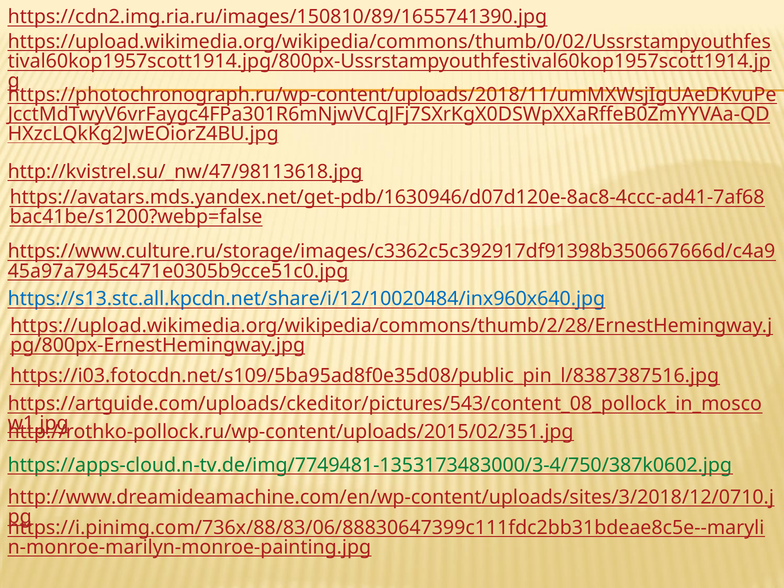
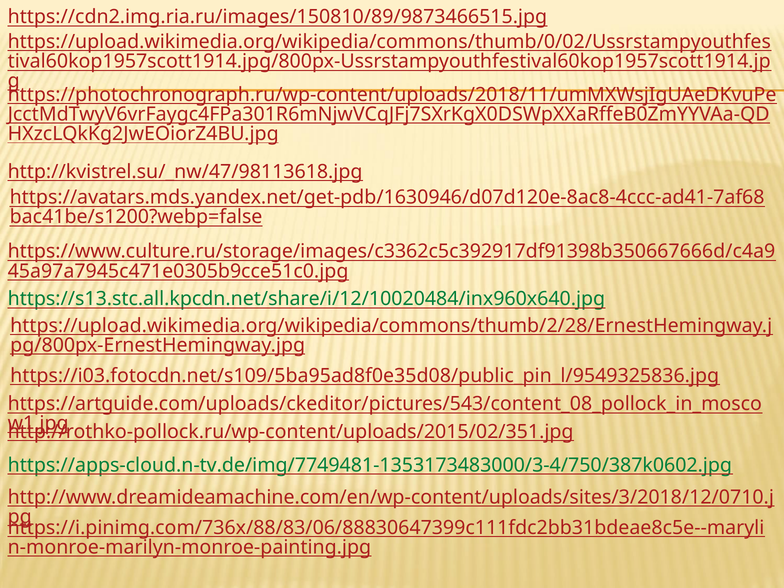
https://cdn2.img.ria.ru/images/150810/89/1655741390.jpg: https://cdn2.img.ria.ru/images/150810/89/1655741390.jpg -> https://cdn2.img.ria.ru/images/150810/89/9873466515.jpg
https://s13.stc.all.kpcdn.net/share/i/12/10020484/inx960x640.jpg colour: blue -> green
https://i03.fotocdn.net/s109/5ba95ad8f0e35d08/public_pin_l/8387387516.jpg: https://i03.fotocdn.net/s109/5ba95ad8f0e35d08/public_pin_l/8387387516.jpg -> https://i03.fotocdn.net/s109/5ba95ad8f0e35d08/public_pin_l/9549325836.jpg
